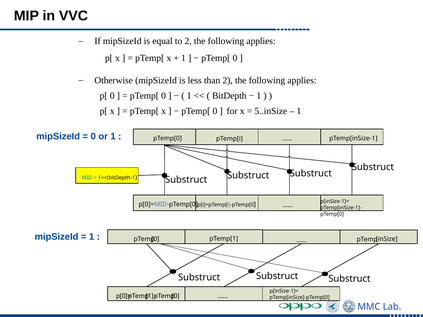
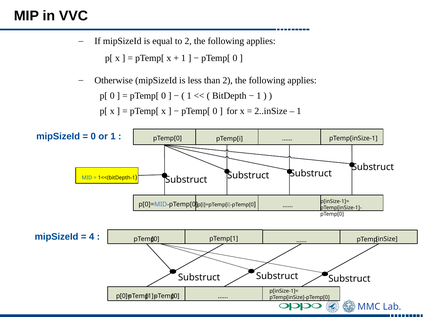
5..inSize: 5..inSize -> 2..inSize
1 at (92, 237): 1 -> 4
